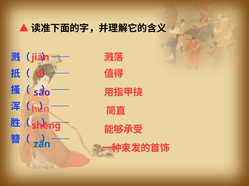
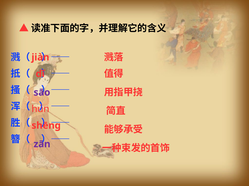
zān colour: blue -> purple
